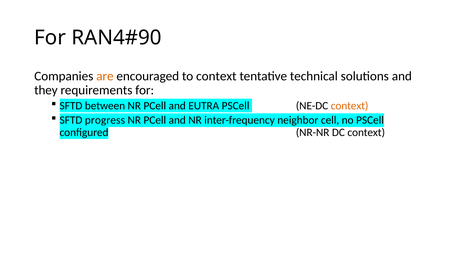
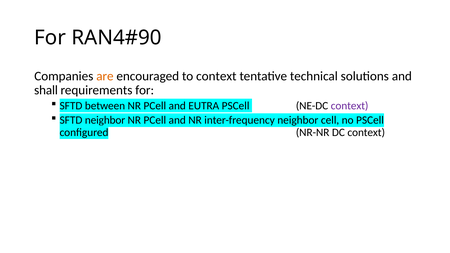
they: they -> shall
context at (350, 106) colour: orange -> purple
progress at (105, 120): progress -> neighbor
